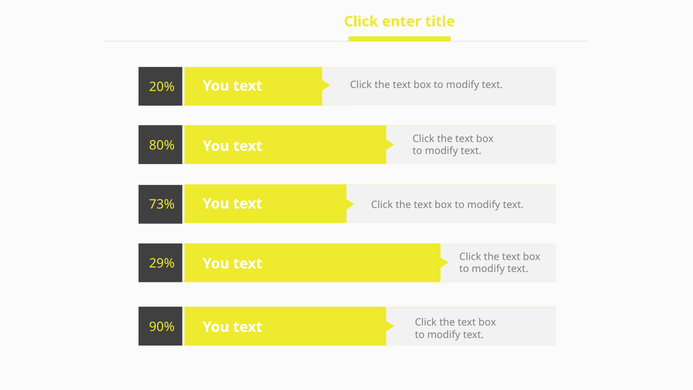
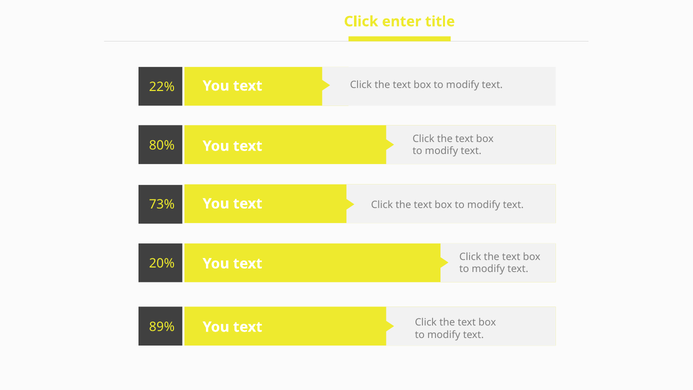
20%: 20% -> 22%
29%: 29% -> 20%
90%: 90% -> 89%
